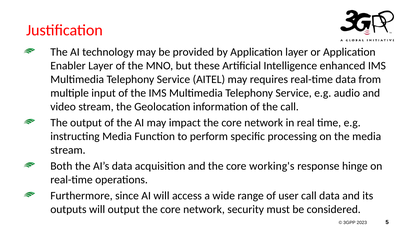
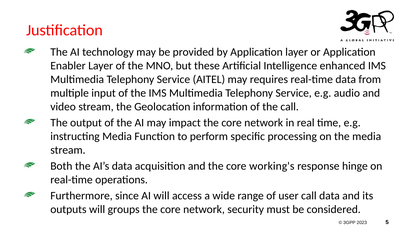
will output: output -> groups
